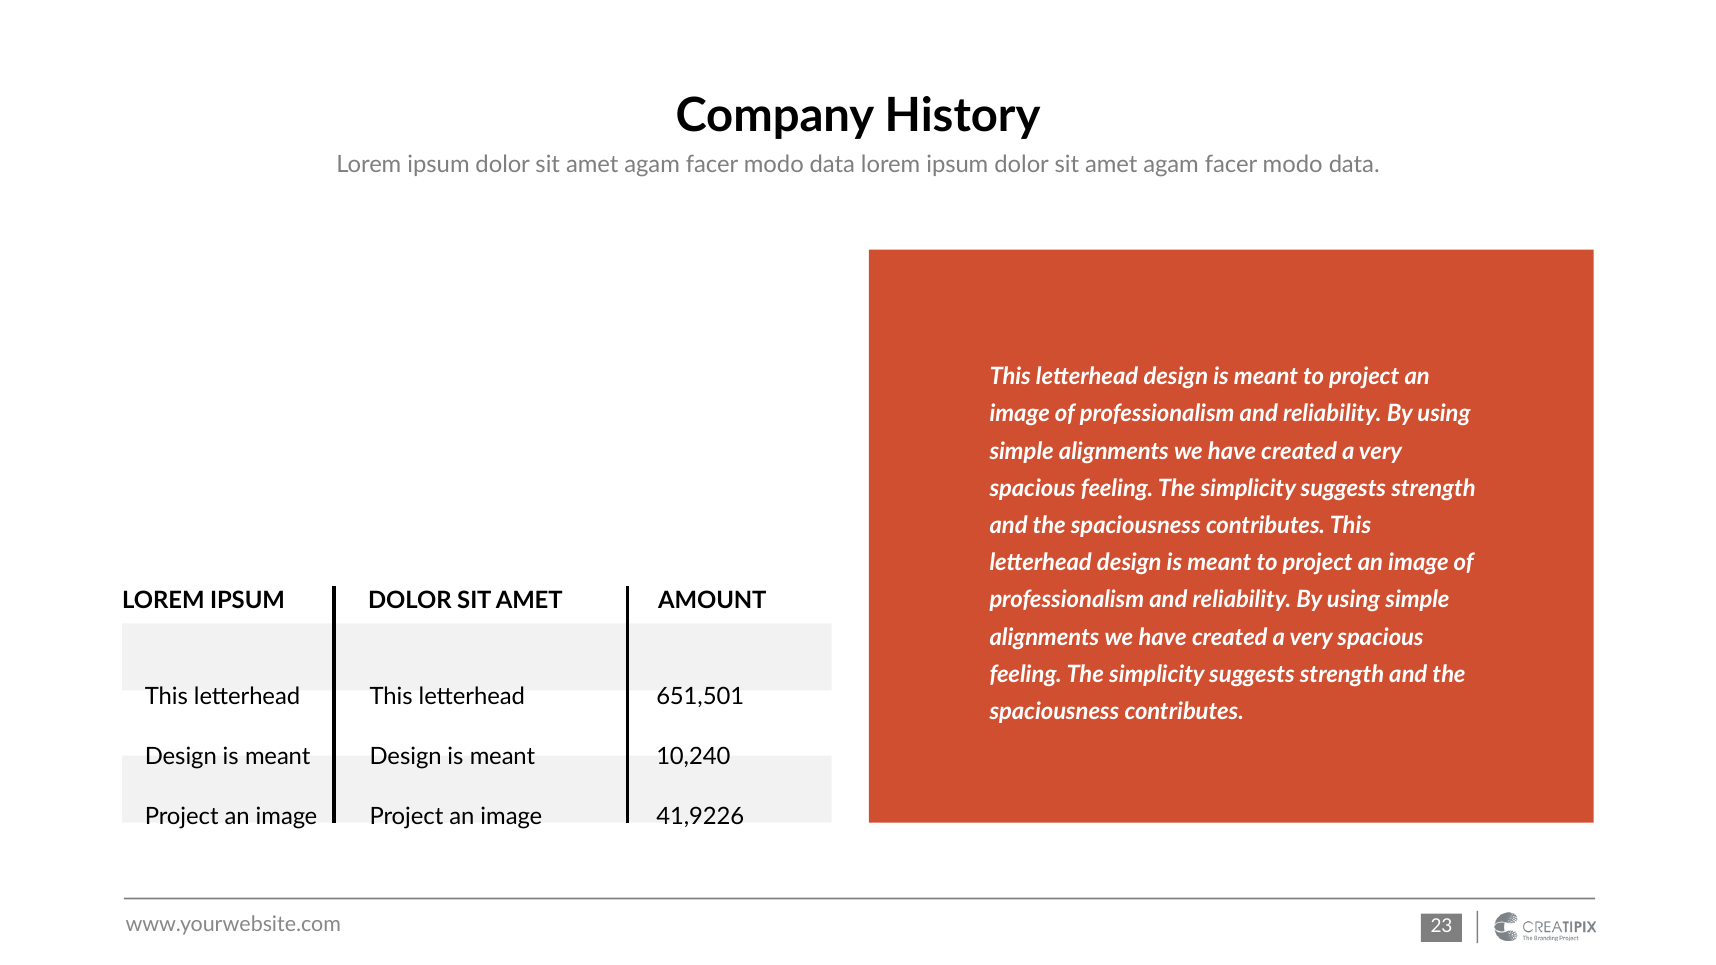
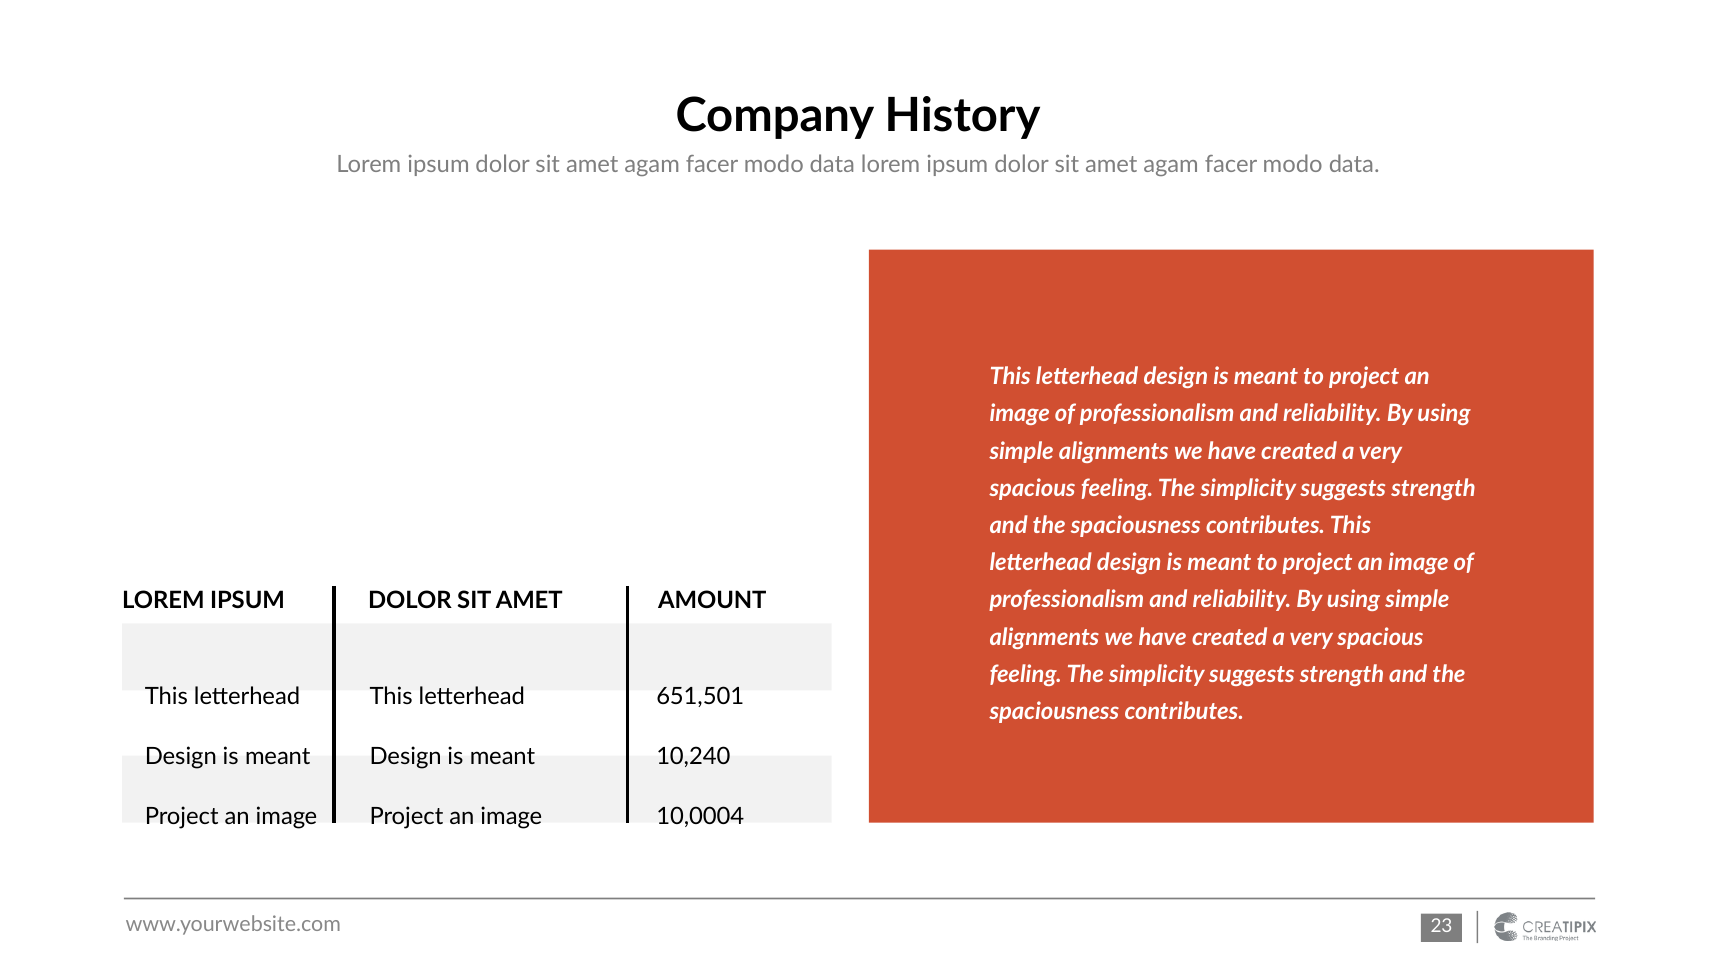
41,9226: 41,9226 -> 10,0004
